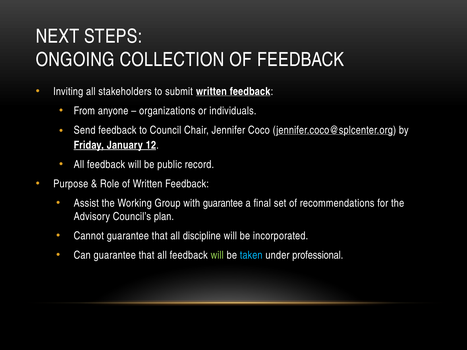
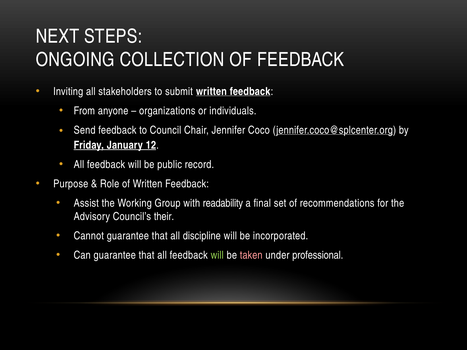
with guarantee: guarantee -> readability
plan: plan -> their
taken colour: light blue -> pink
